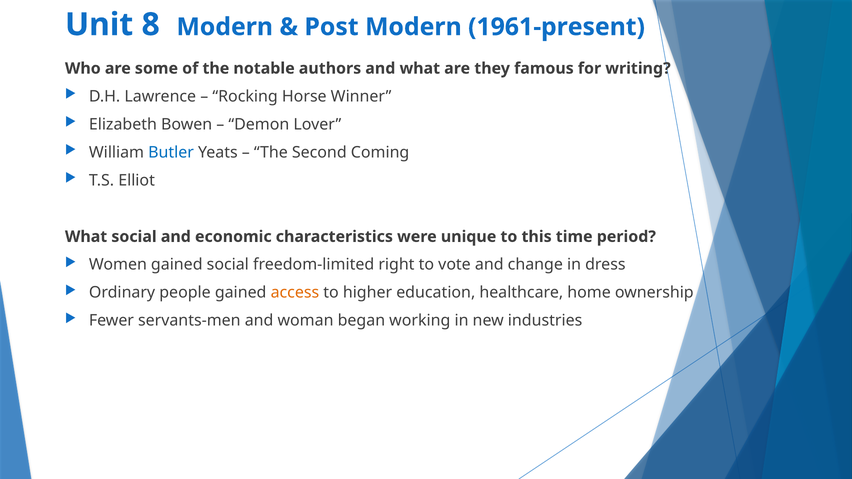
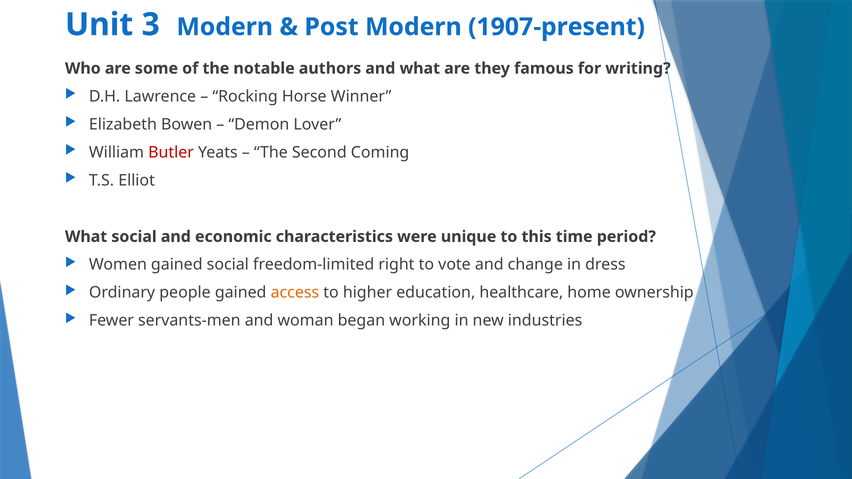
8: 8 -> 3
1961-present: 1961-present -> 1907-present
Butler colour: blue -> red
